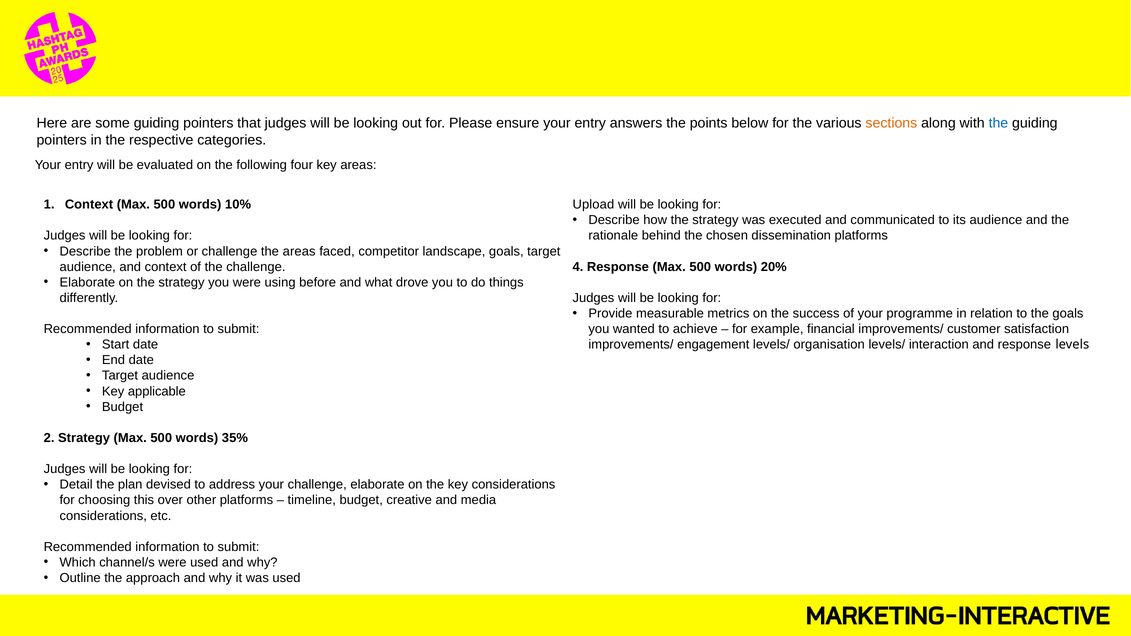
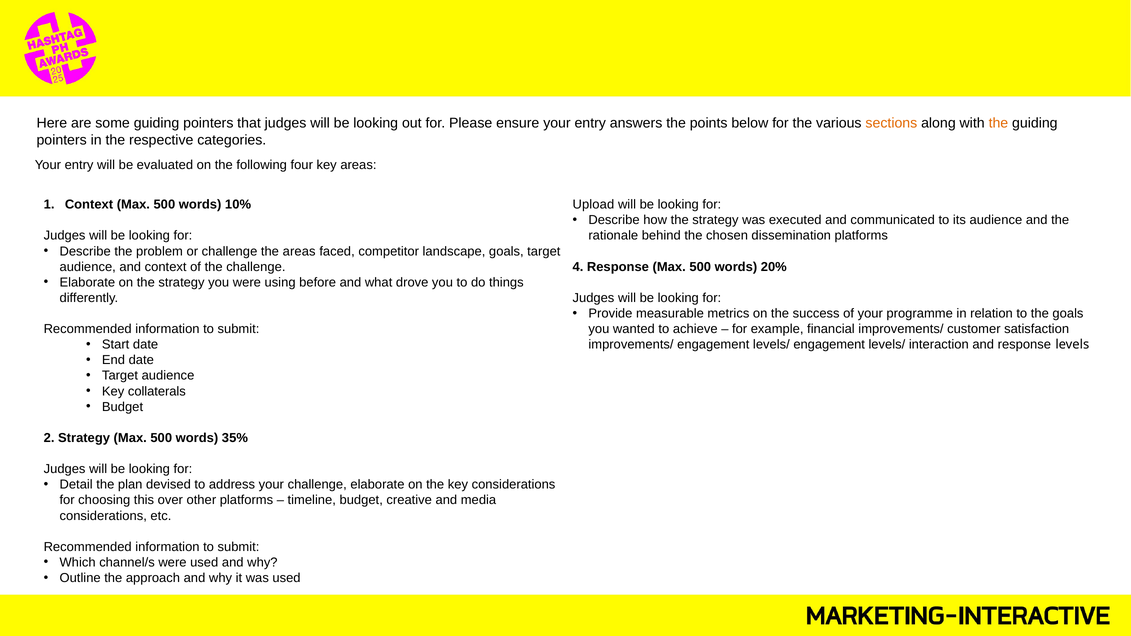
the at (998, 123) colour: blue -> orange
levels/ organisation: organisation -> engagement
applicable: applicable -> collaterals
